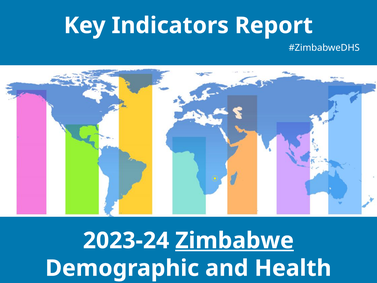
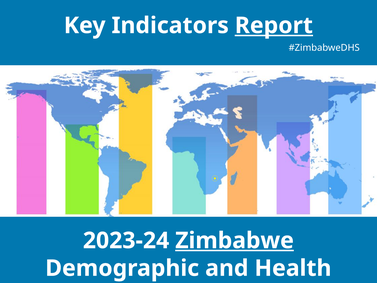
Report underline: none -> present
